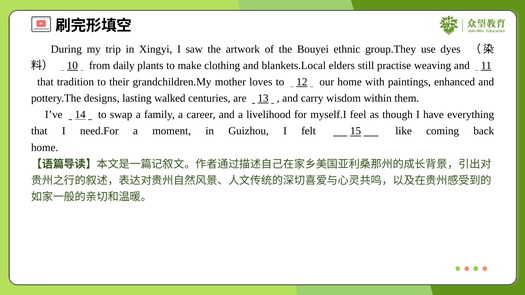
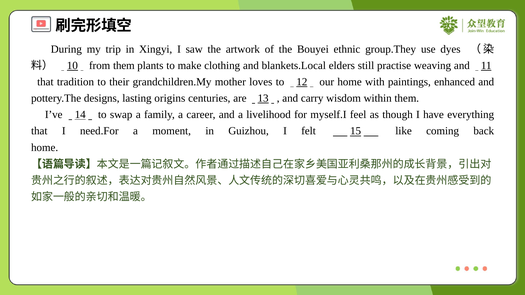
from daily: daily -> them
walked: walked -> origins
